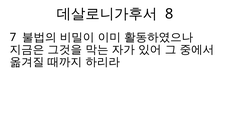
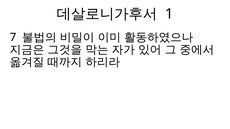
8: 8 -> 1
